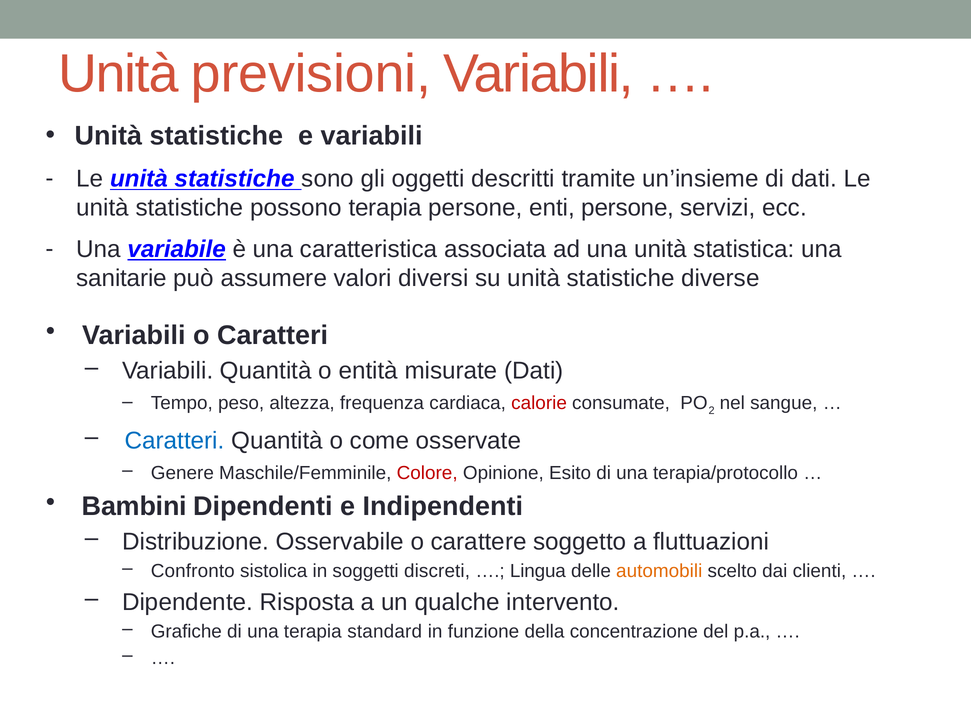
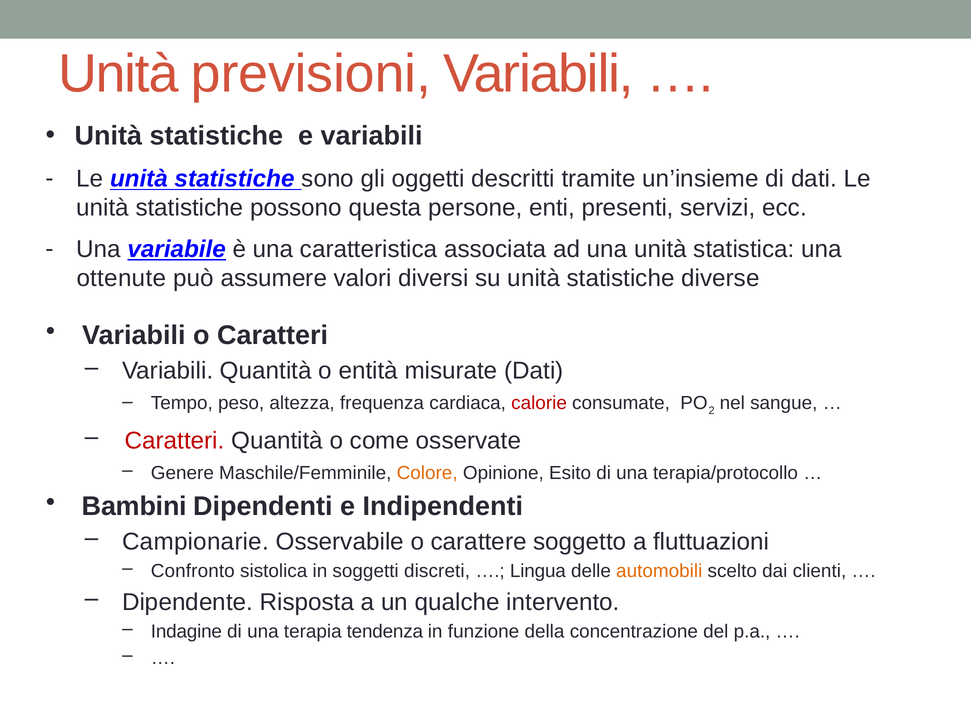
possono terapia: terapia -> questa
enti persone: persone -> presenti
sanitarie: sanitarie -> ottenute
Caratteri at (175, 441) colour: blue -> red
Colore colour: red -> orange
Distribuzione: Distribuzione -> Campionarie
Grafiche: Grafiche -> Indagine
standard: standard -> tendenza
